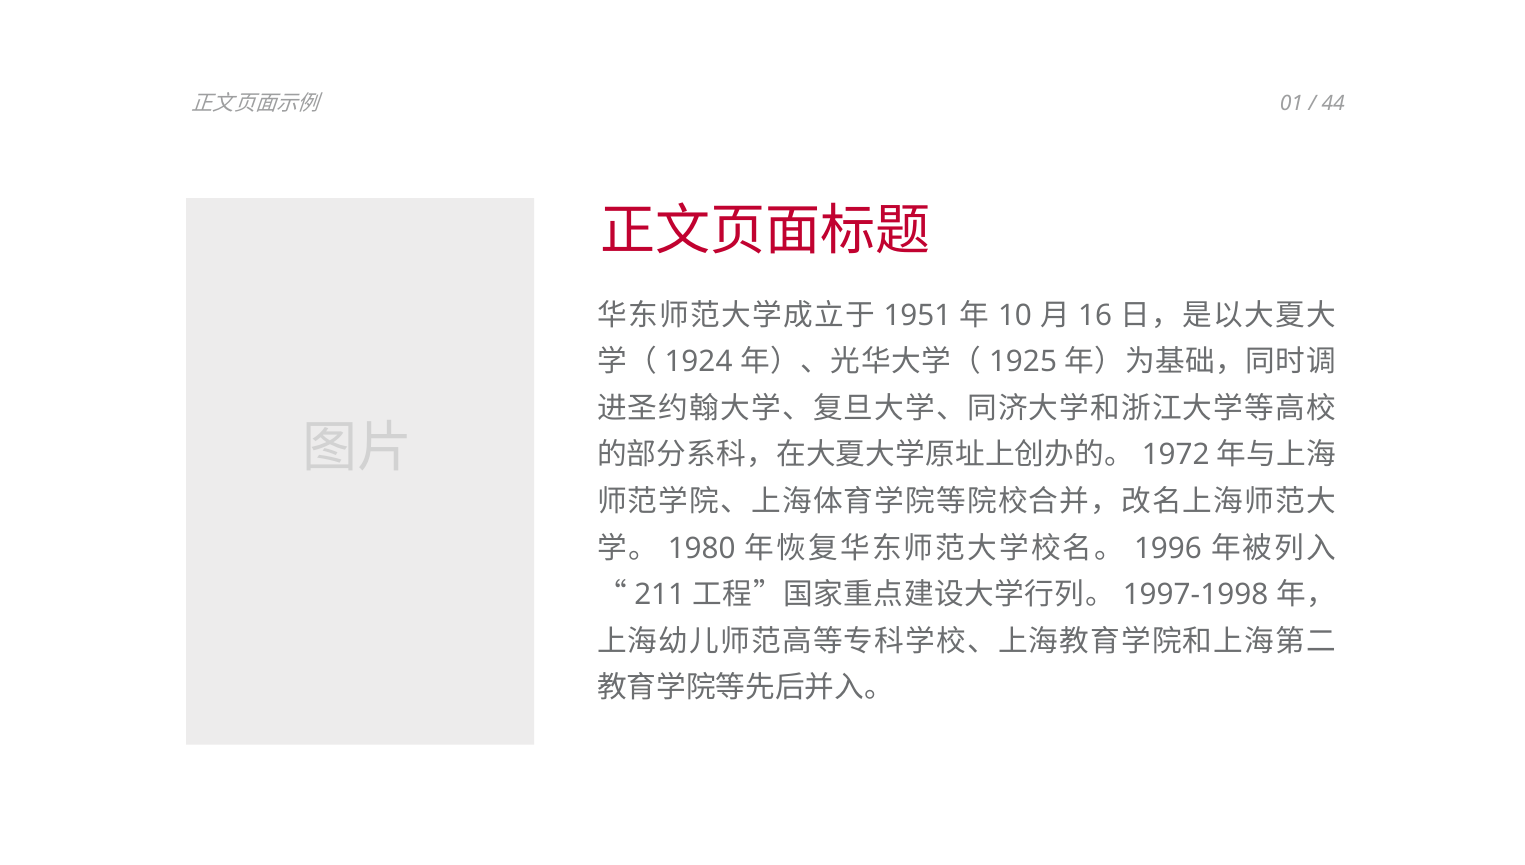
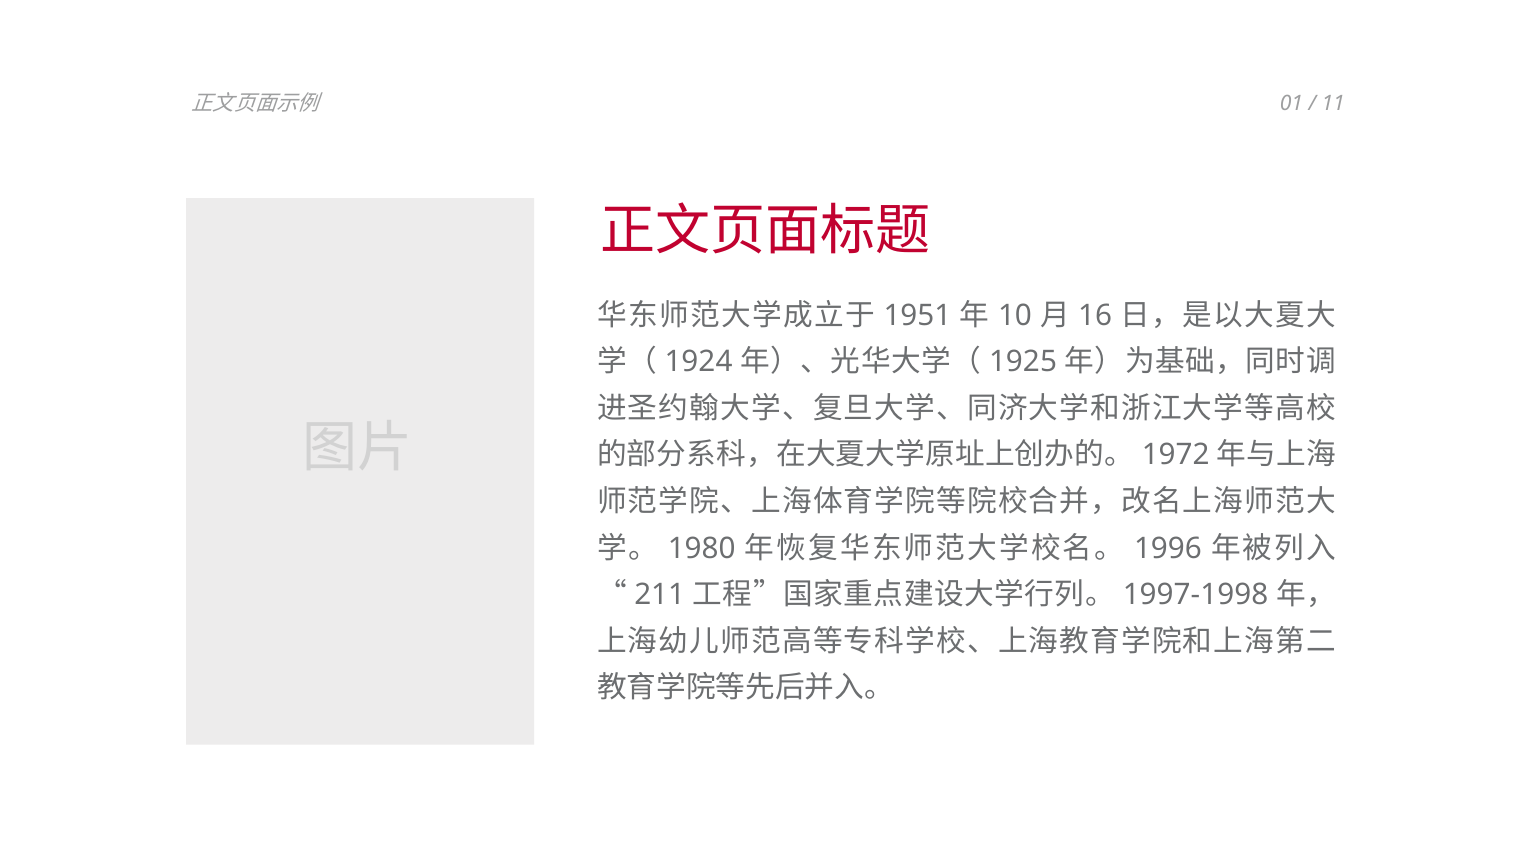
44: 44 -> 11
